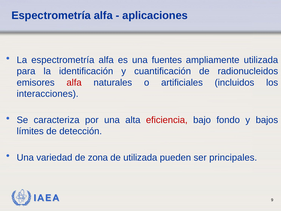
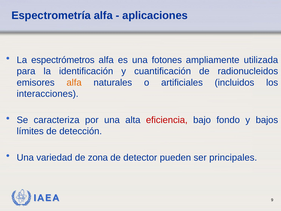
La espectrometría: espectrometría -> espectrómetros
fuentes: fuentes -> fotones
alfa at (74, 82) colour: red -> orange
de utilizada: utilizada -> detector
